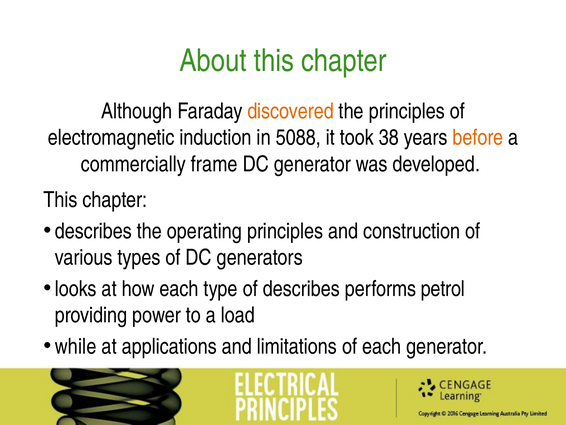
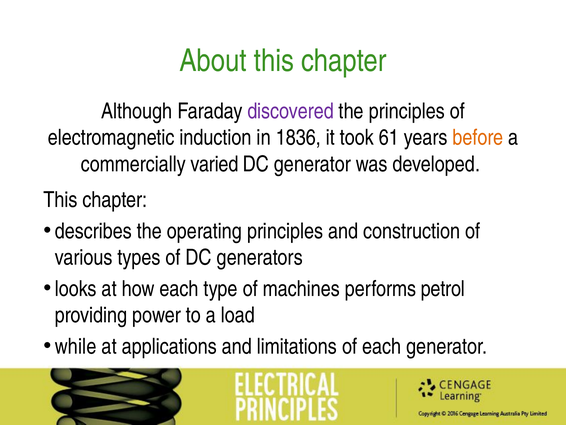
discovered colour: orange -> purple
5088: 5088 -> 1836
38: 38 -> 61
frame: frame -> varied
of describes: describes -> machines
